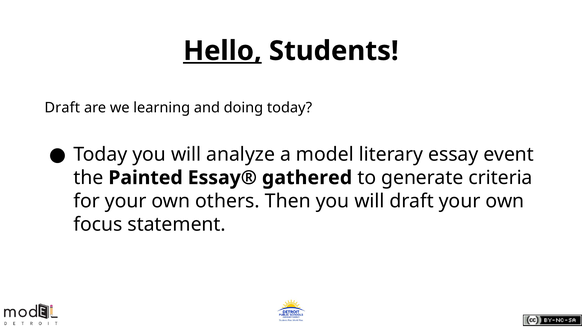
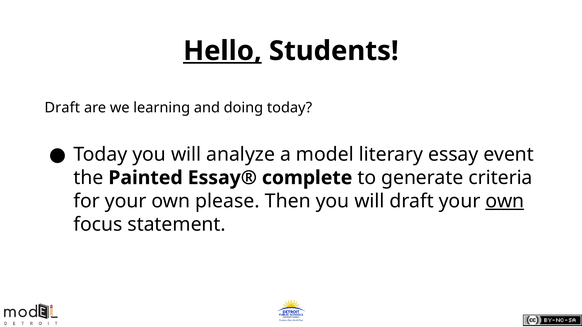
gathered: gathered -> complete
others: others -> please
own at (505, 201) underline: none -> present
